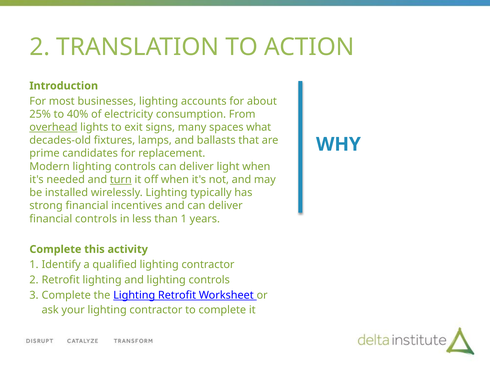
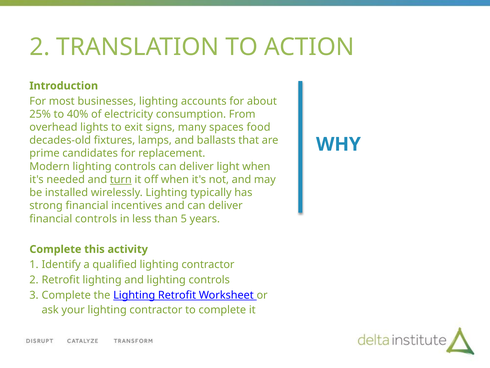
overhead underline: present -> none
what: what -> food
than 1: 1 -> 5
